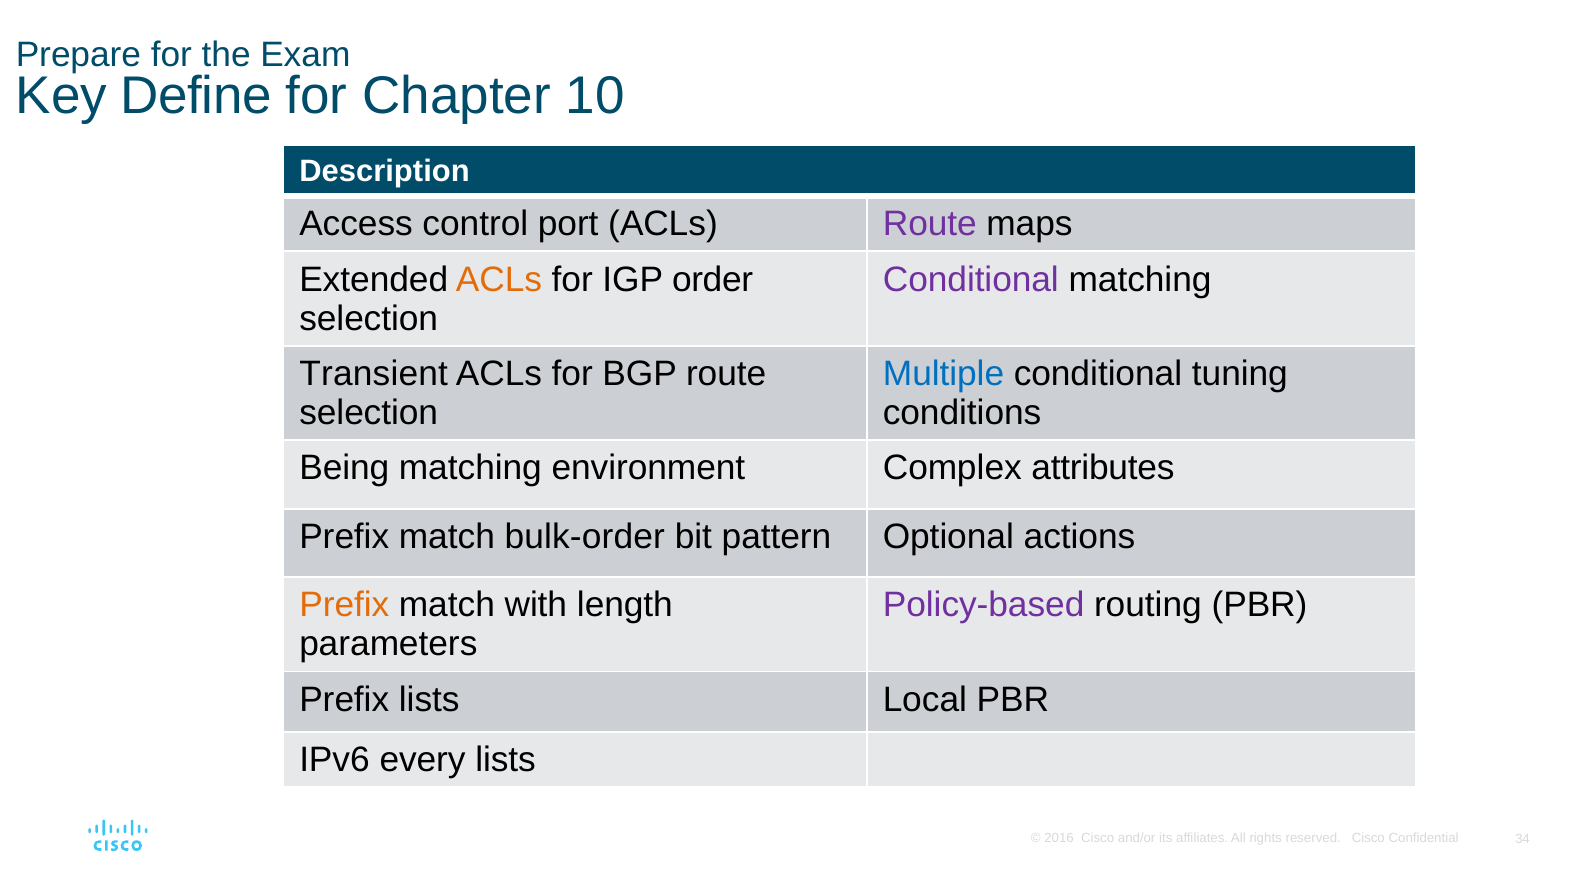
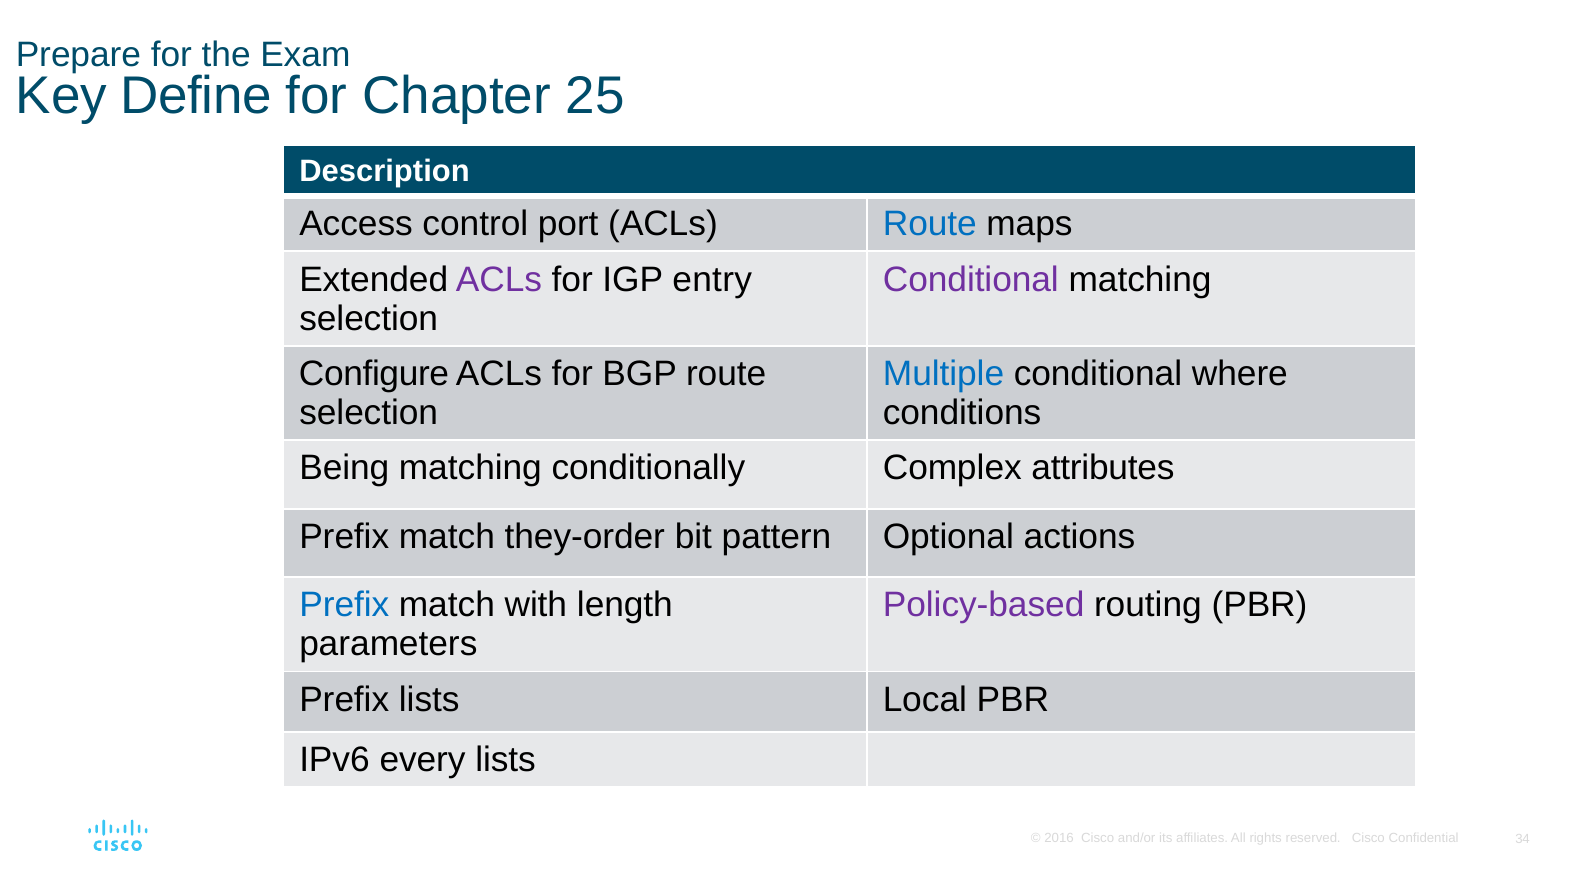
10: 10 -> 25
Route at (930, 224) colour: purple -> blue
ACLs at (499, 279) colour: orange -> purple
order: order -> entry
Transient: Transient -> Configure
tuning: tuning -> where
environment: environment -> conditionally
bulk-order: bulk-order -> they-order
Prefix at (344, 605) colour: orange -> blue
